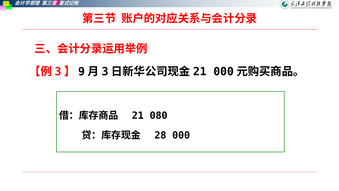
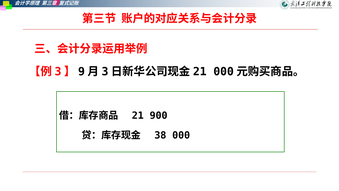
080: 080 -> 900
28: 28 -> 38
